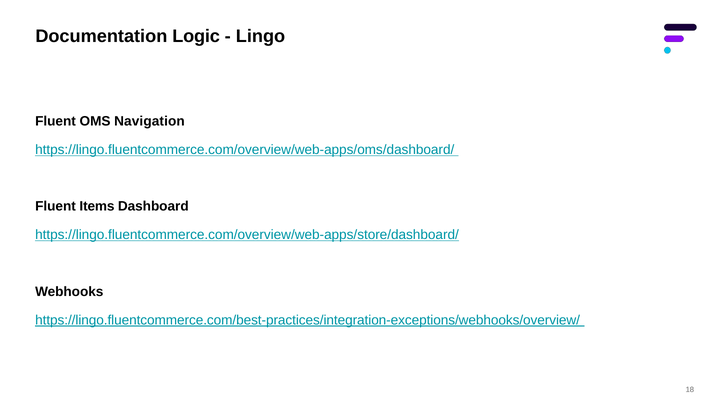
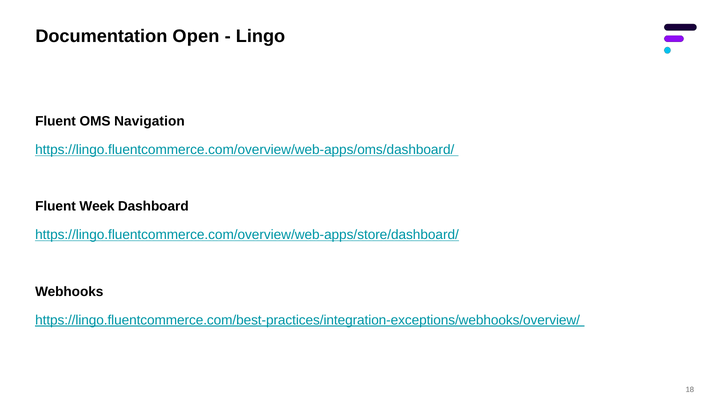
Logic: Logic -> Open
Items: Items -> Week
